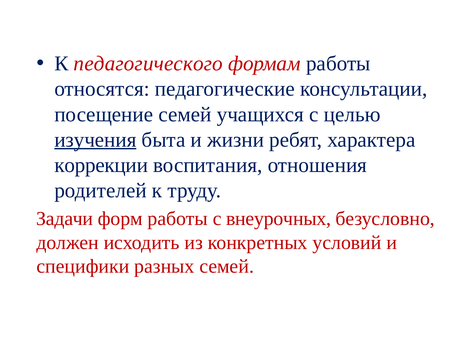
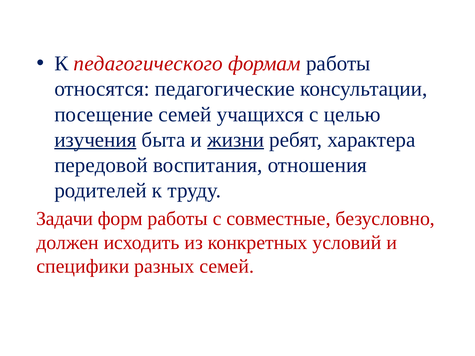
жизни underline: none -> present
коррекции: коррекции -> передовой
внеурочных: внеурочных -> совместные
